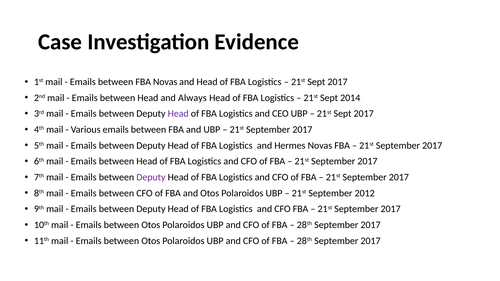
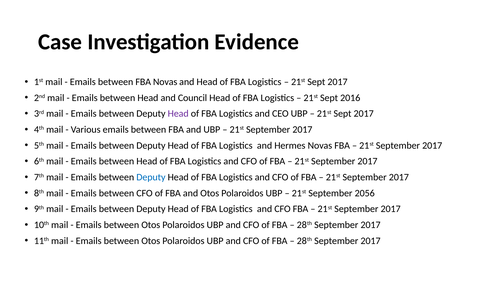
Always: Always -> Council
2014: 2014 -> 2016
Deputy at (151, 177) colour: purple -> blue
2012: 2012 -> 2056
